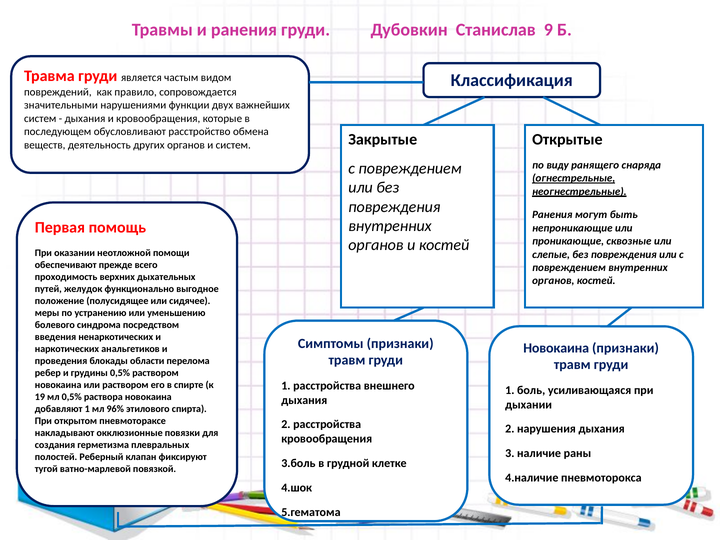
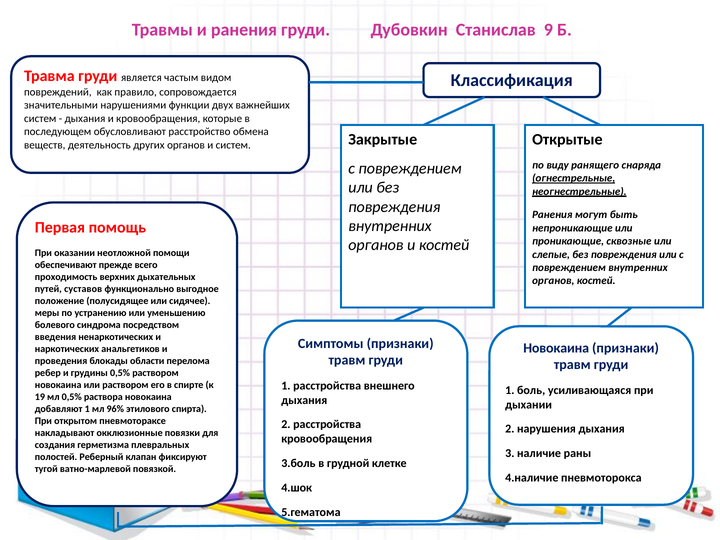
желудок: желудок -> суставов
